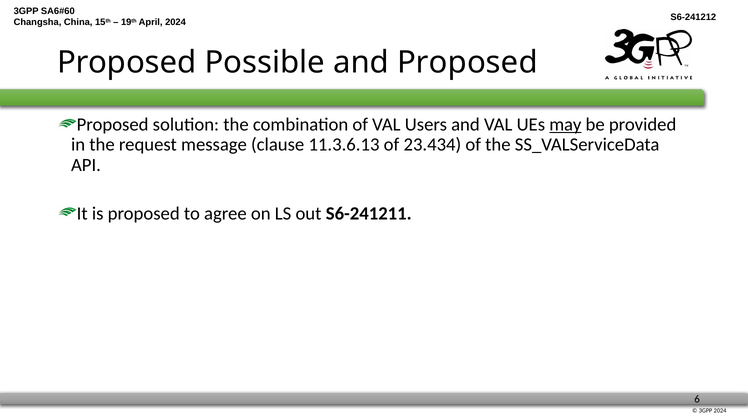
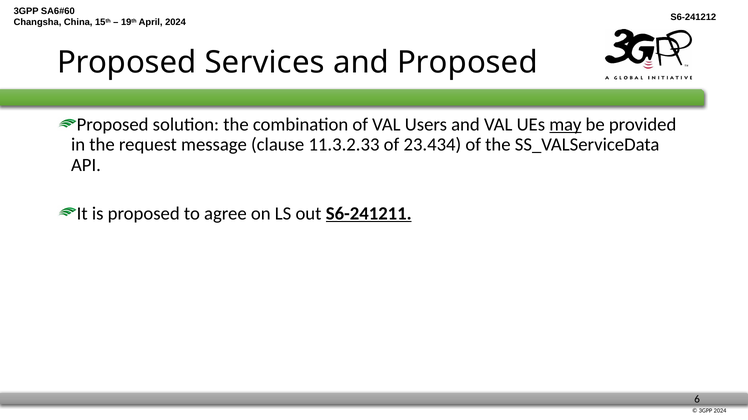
Possible: Possible -> Services
11.3.6.13: 11.3.6.13 -> 11.3.2.33
S6-241211 underline: none -> present
